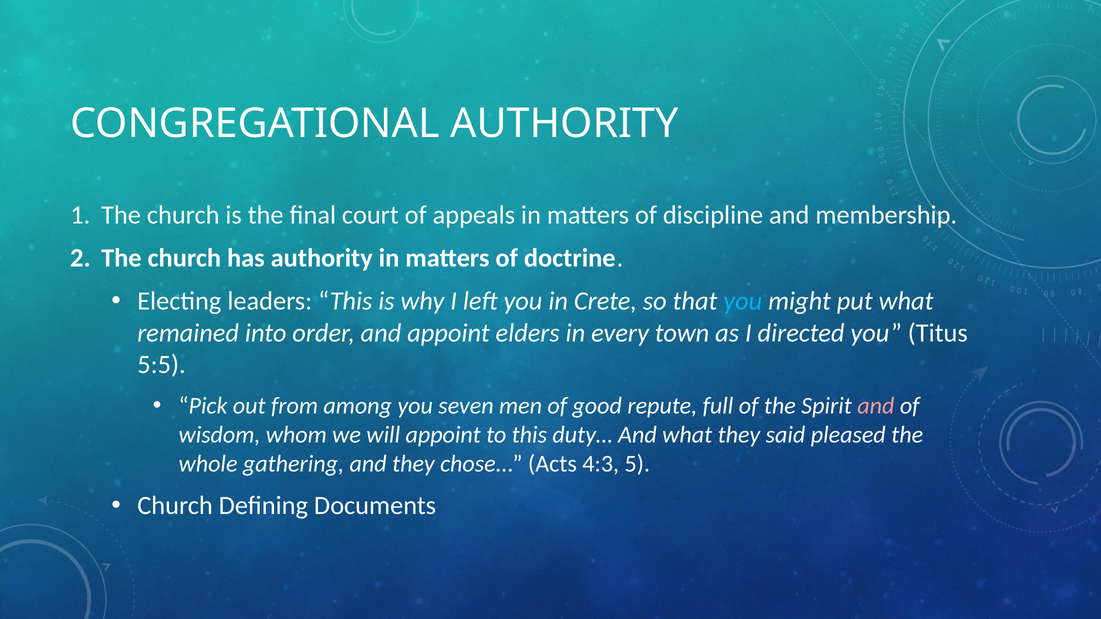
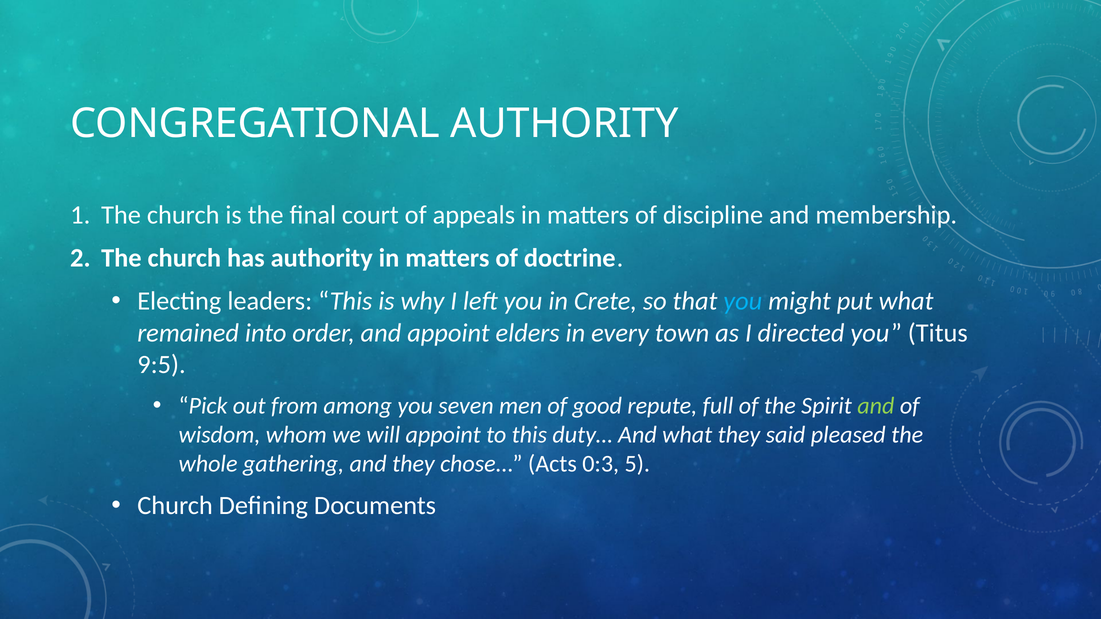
5:5: 5:5 -> 9:5
and at (876, 406) colour: pink -> light green
4:3: 4:3 -> 0:3
